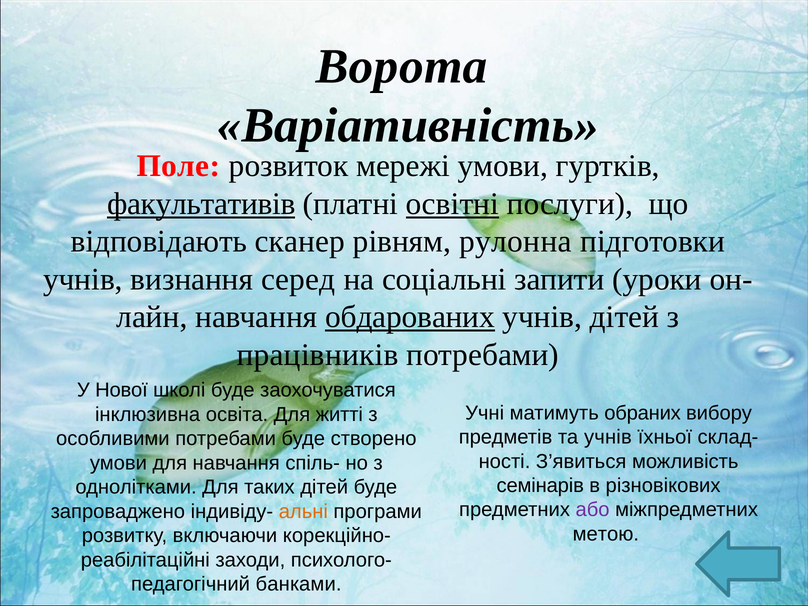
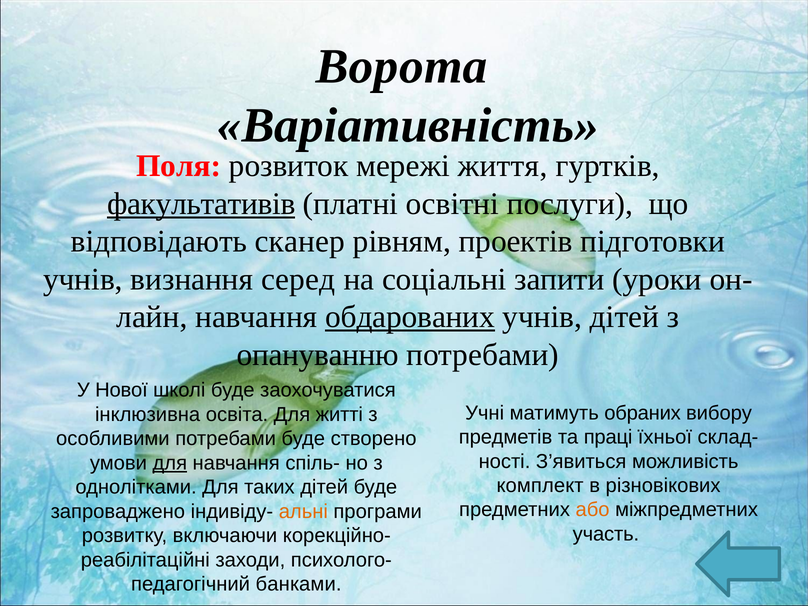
Поле: Поле -> Поля
мережі умови: умови -> життя
освітні underline: present -> none
рулонна: рулонна -> проектів
працівників: працівників -> опануванню
та учнів: учнів -> праці
для at (170, 463) underline: none -> present
семінарів: семінарів -> комплект
або colour: purple -> orange
метою: метою -> участь
